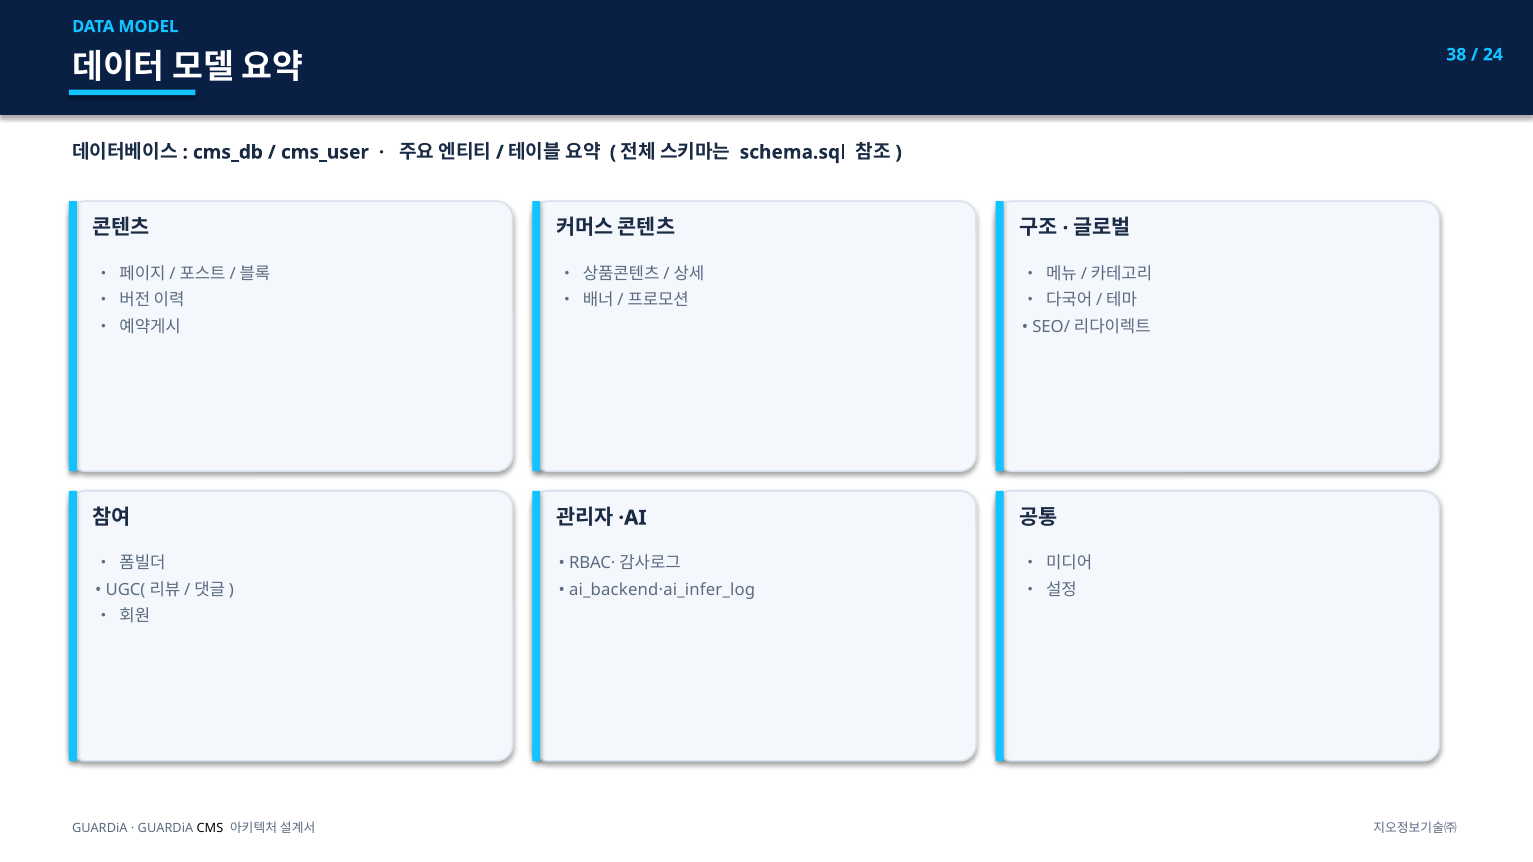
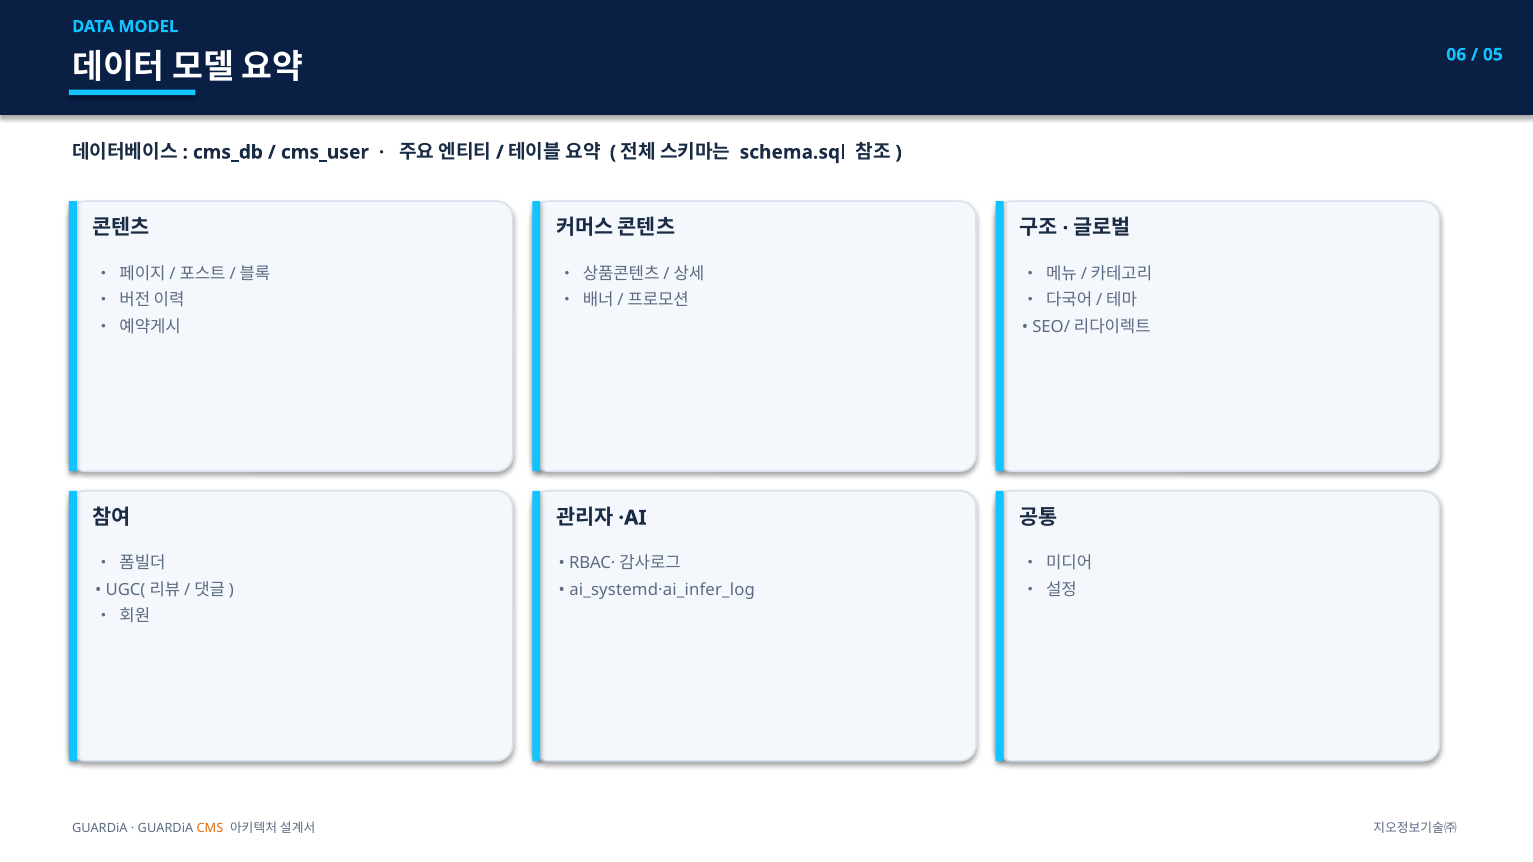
38: 38 -> 06
24: 24 -> 05
ai_backend·ai_infer_log: ai_backend·ai_infer_log -> ai_systemd·ai_infer_log
CMS colour: black -> orange
